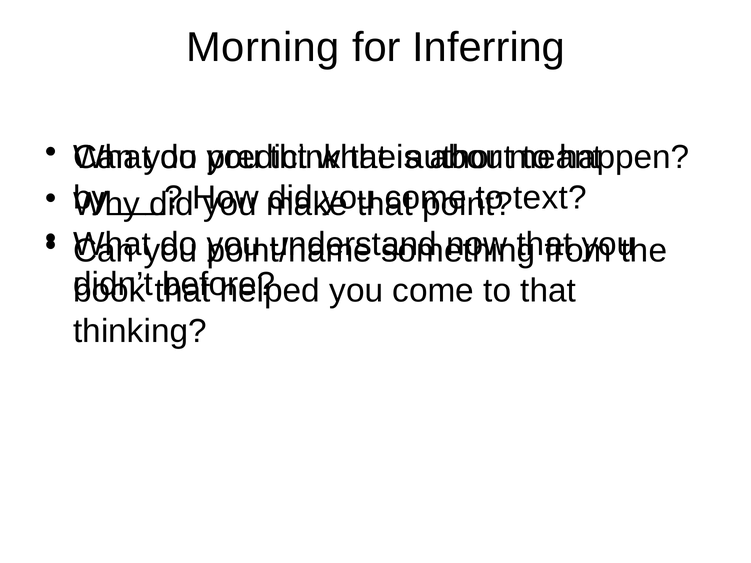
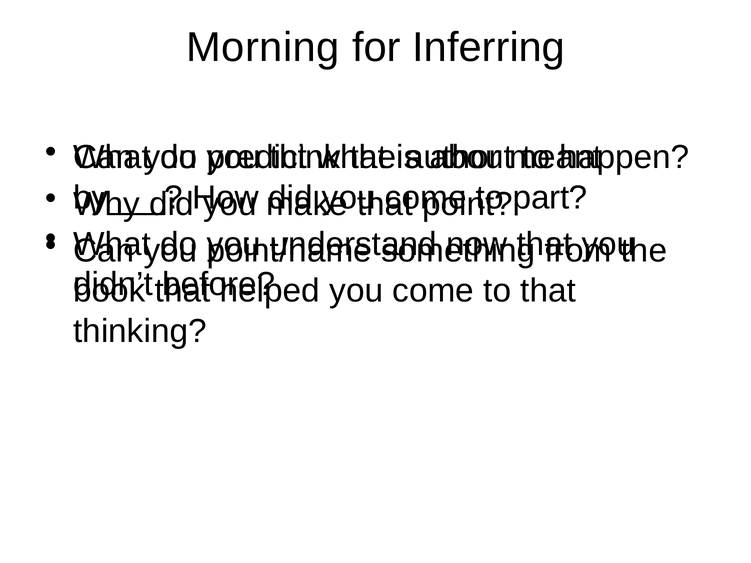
text: text -> part
